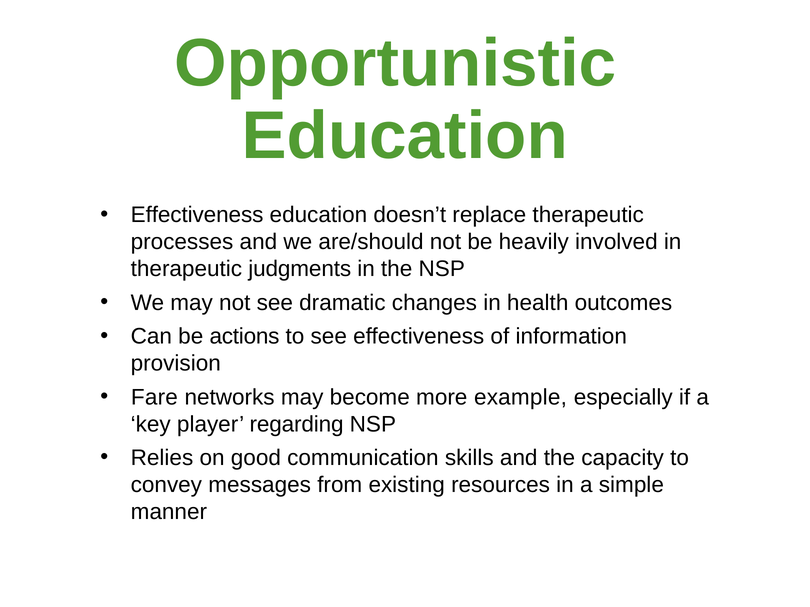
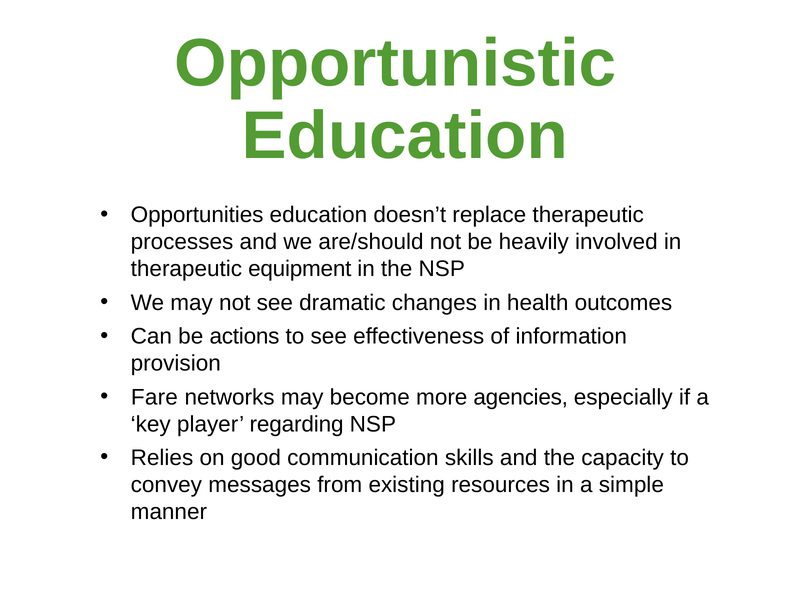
Effectiveness at (197, 215): Effectiveness -> Opportunities
judgments: judgments -> equipment
example: example -> agencies
